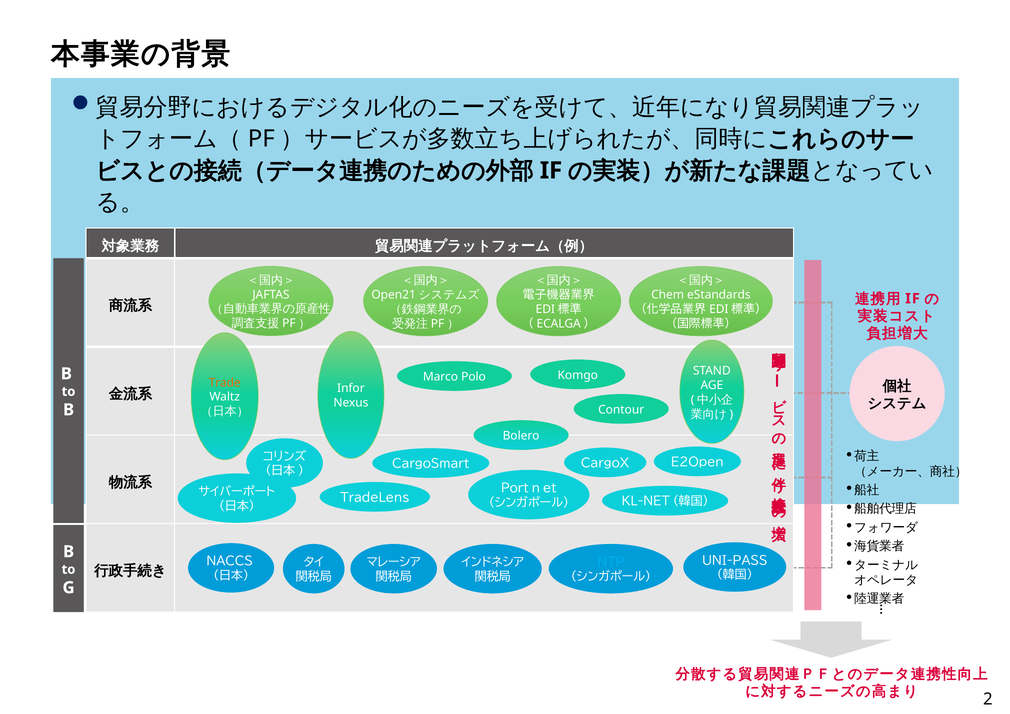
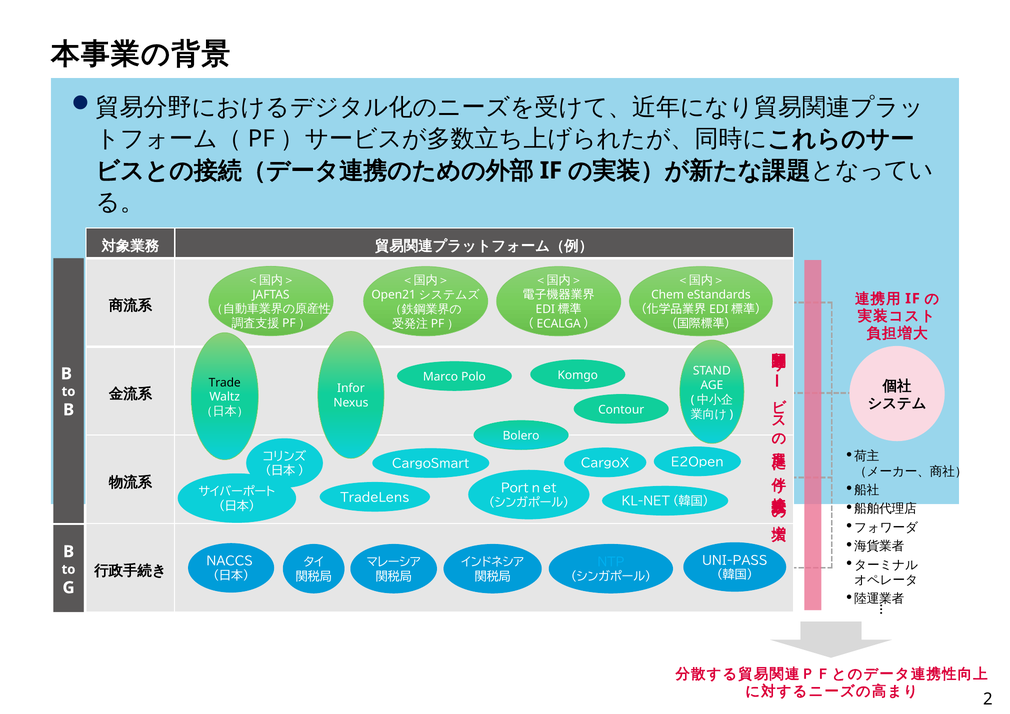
Trade colour: orange -> black
